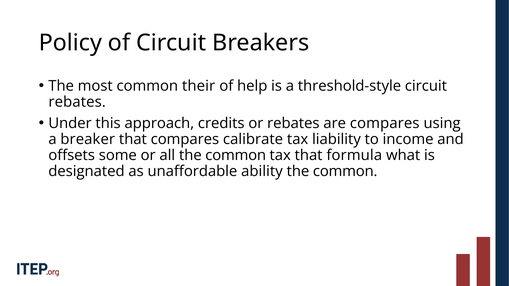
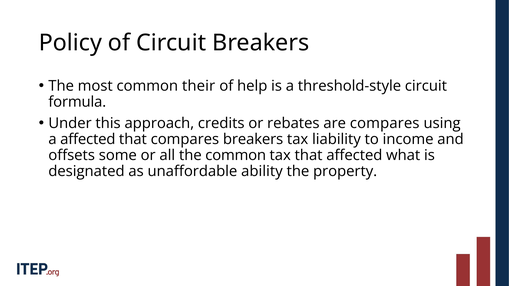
rebates at (77, 102): rebates -> formula
a breaker: breaker -> affected
compares calibrate: calibrate -> breakers
that formula: formula -> affected
common at (345, 171): common -> property
